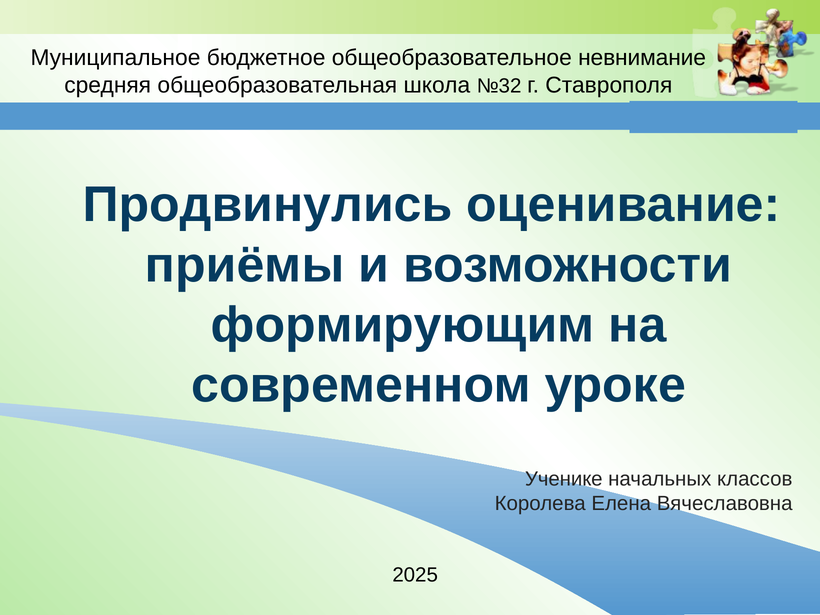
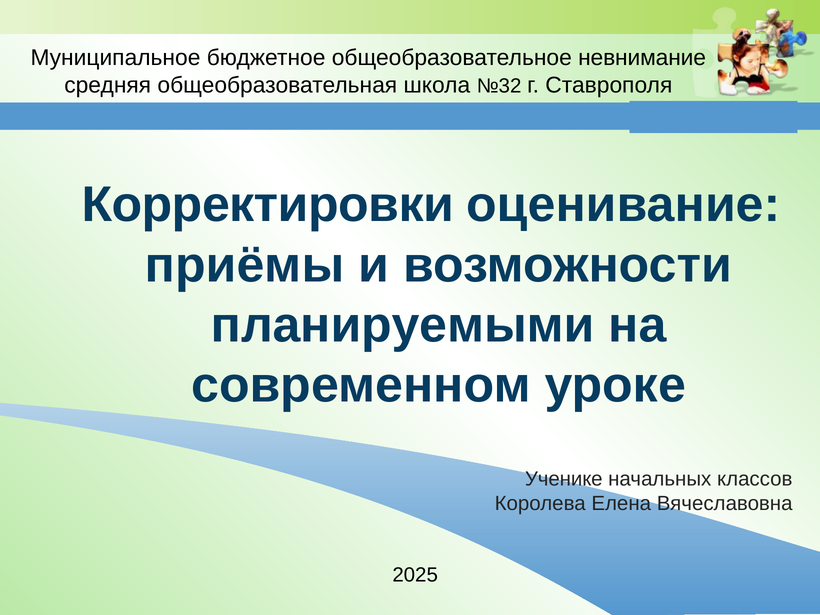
Продвинулись: Продвинулись -> Корректировки
формирующим: формирующим -> планируемыми
